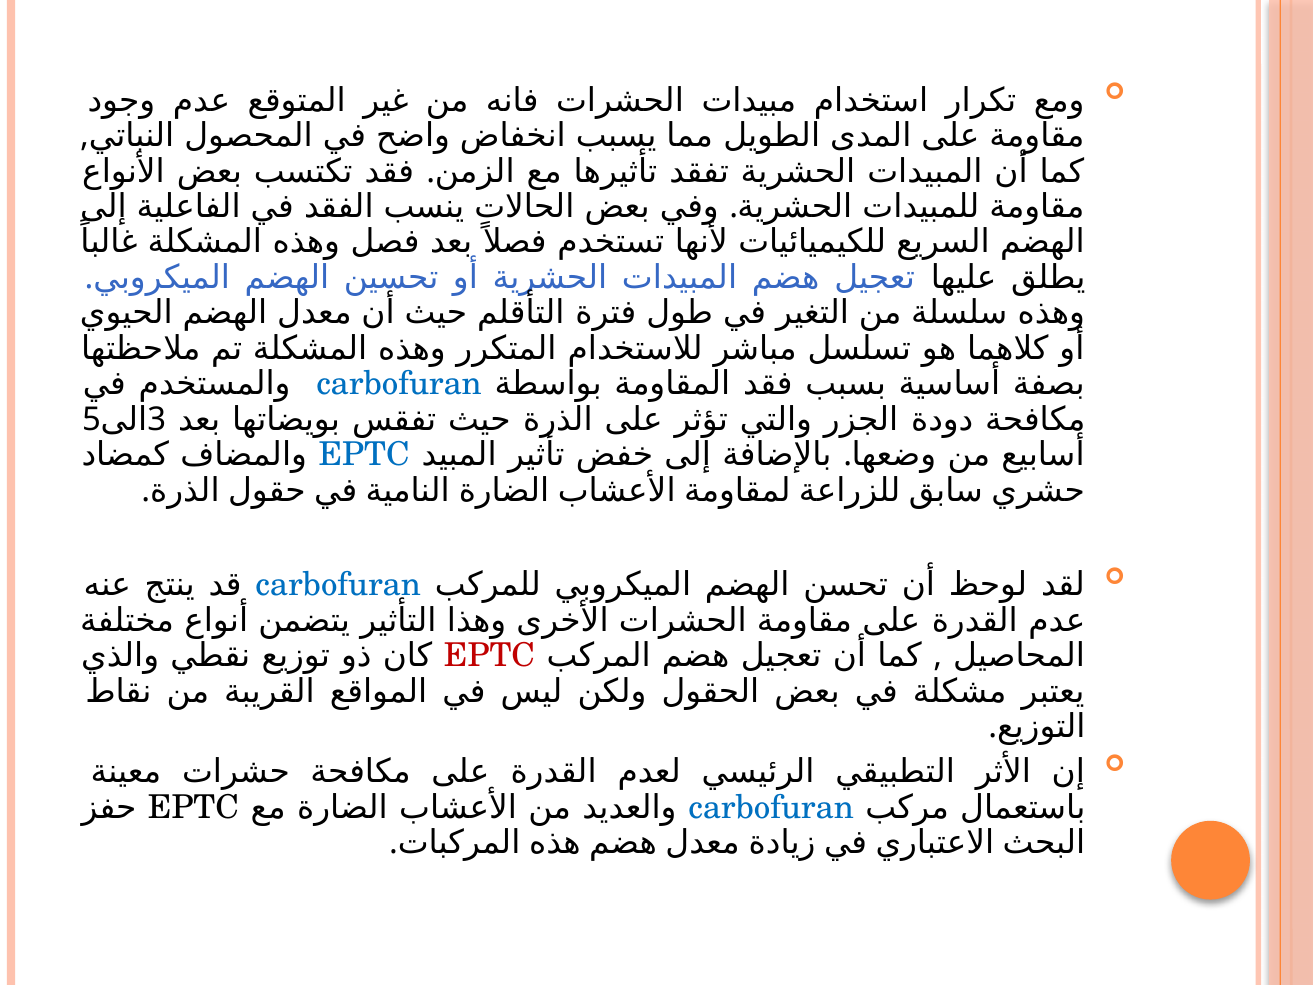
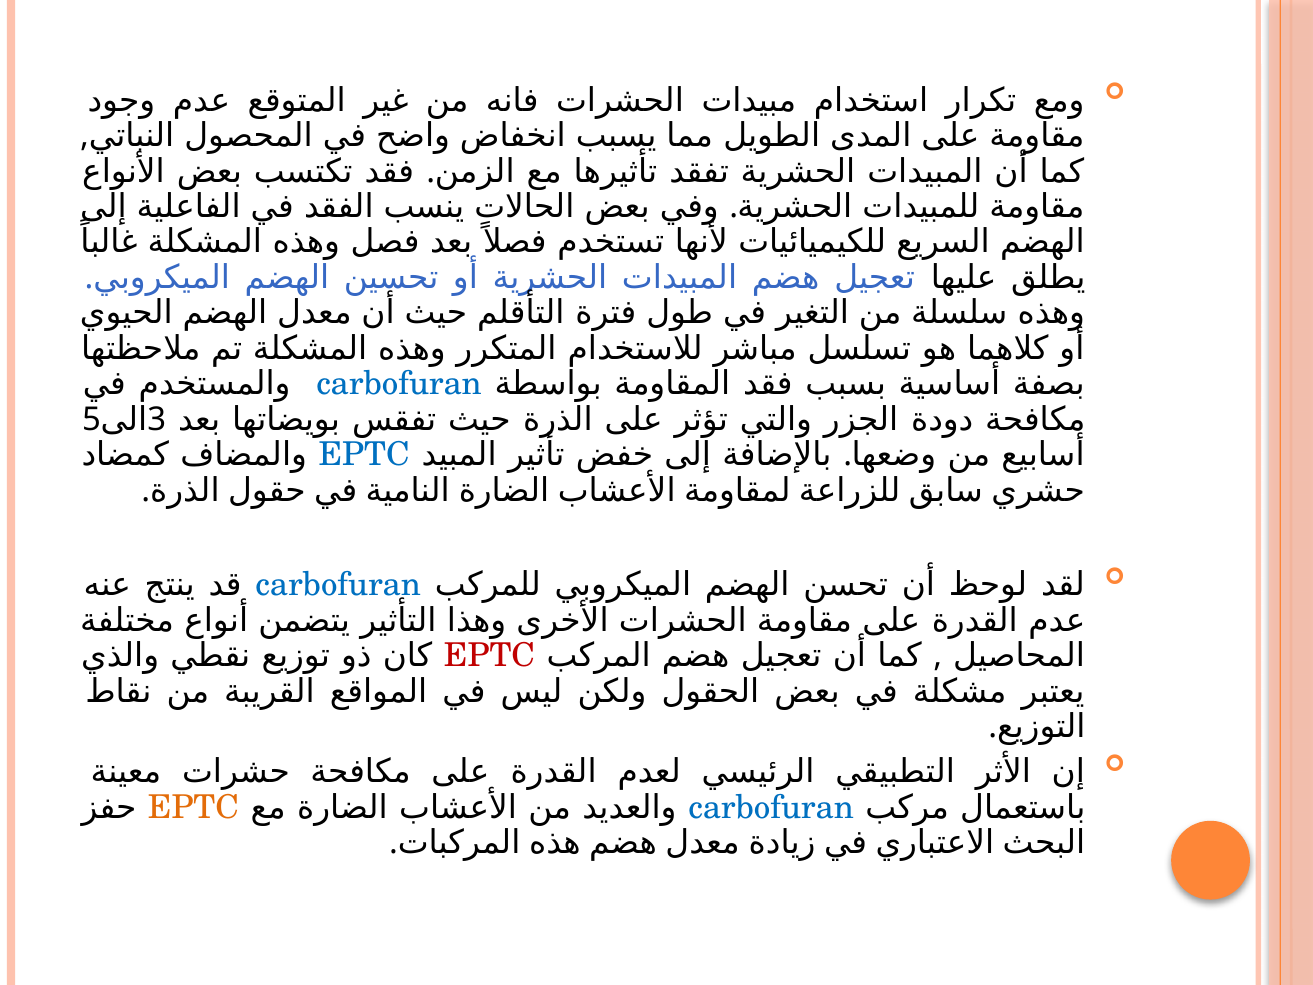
EPTC at (193, 807) colour: black -> orange
